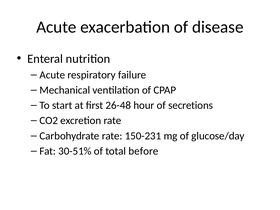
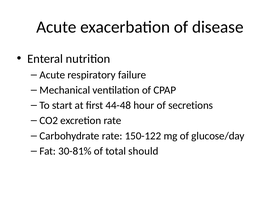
26-48: 26-48 -> 44-48
150-231: 150-231 -> 150-122
30-51%: 30-51% -> 30-81%
before: before -> should
